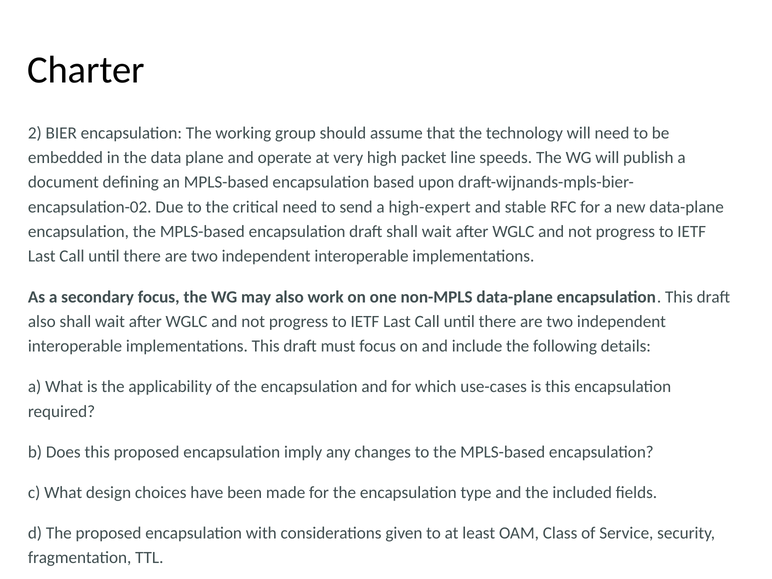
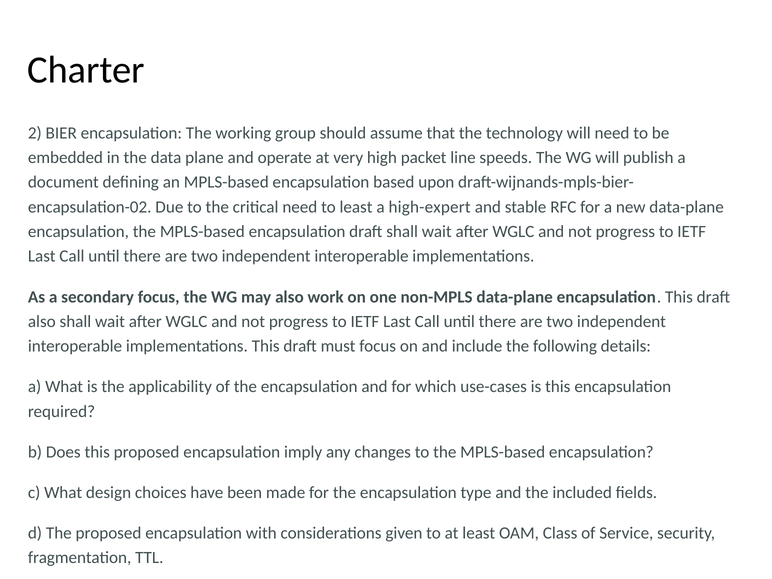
to send: send -> least
